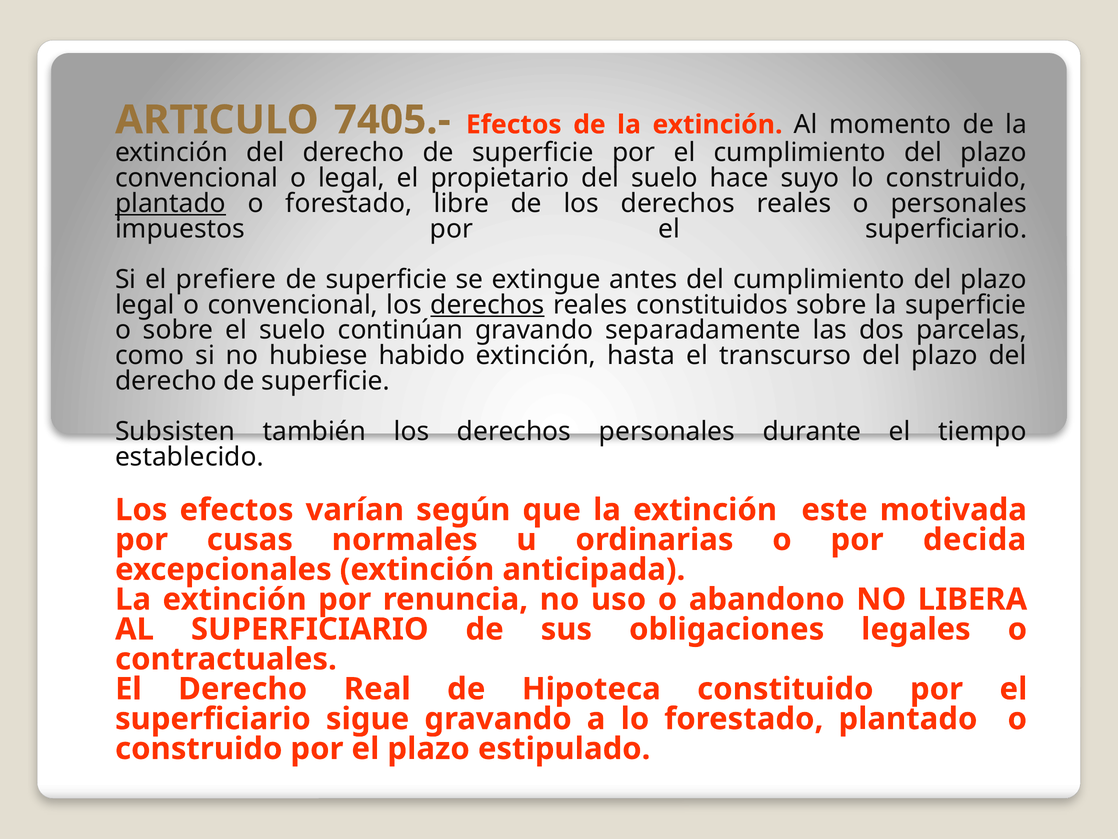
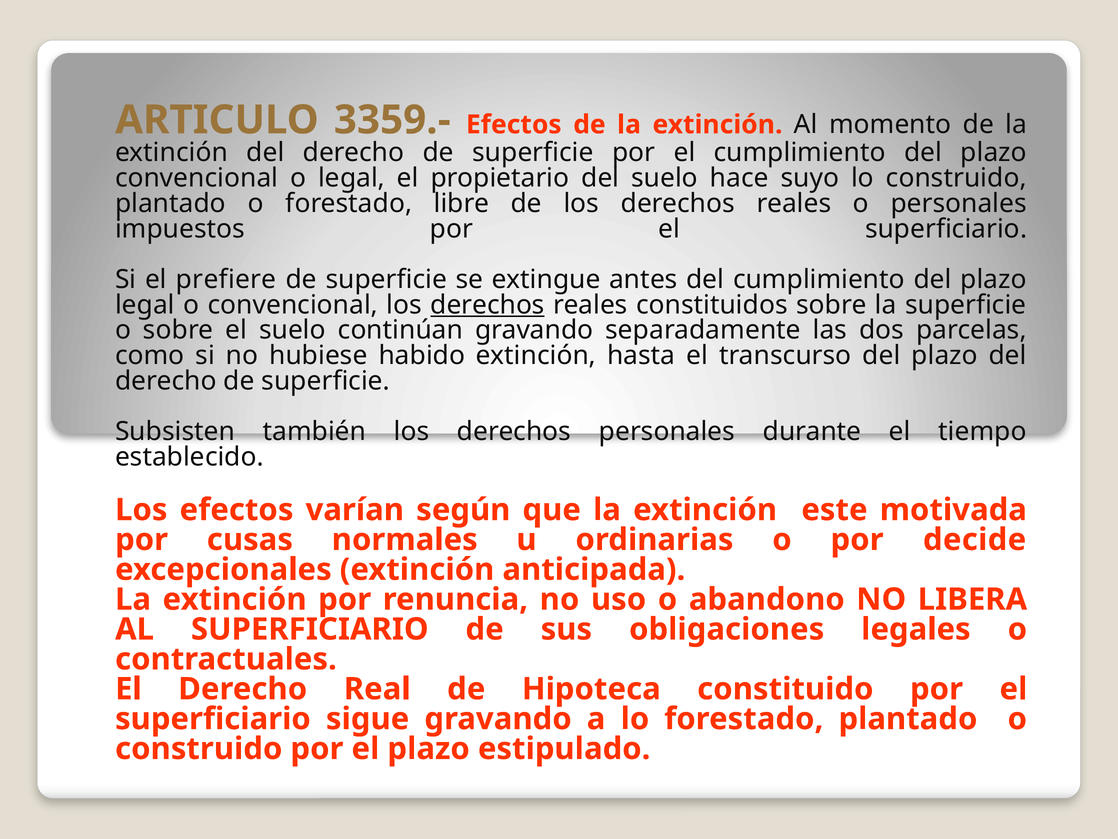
7405.-: 7405.- -> 3359.-
plantado at (171, 203) underline: present -> none
decida: decida -> decide
